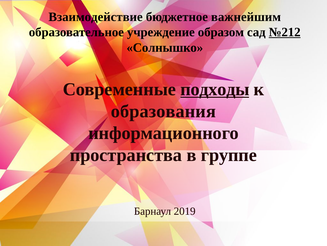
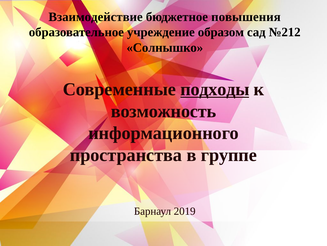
важнейшим: важнейшим -> повышения
№212 underline: present -> none
образования: образования -> возможность
